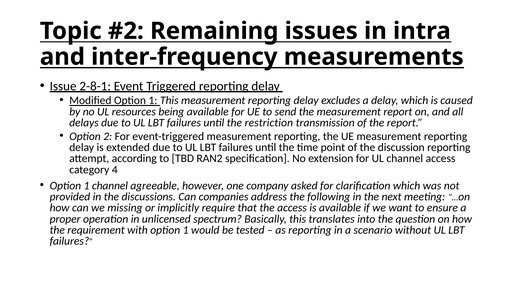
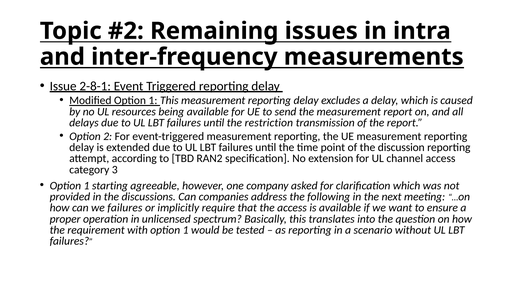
4: 4 -> 3
1 channel: channel -> starting
we missing: missing -> failures
